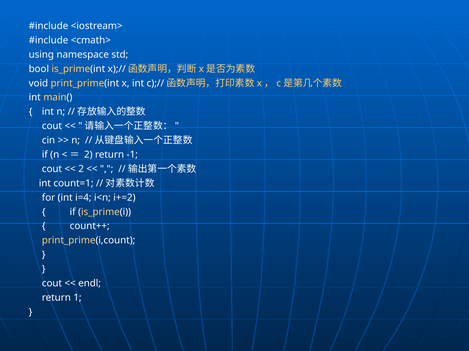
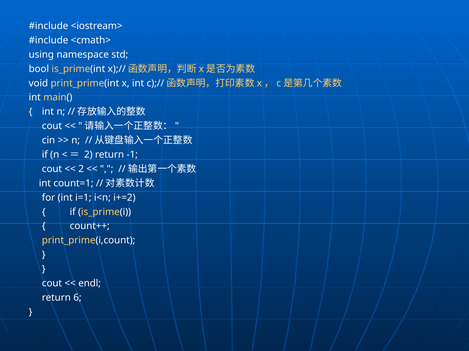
i=4: i=4 -> i=1
1: 1 -> 6
